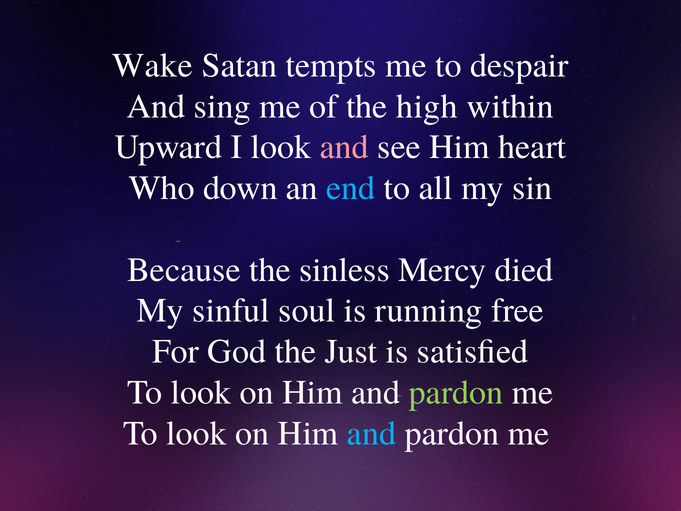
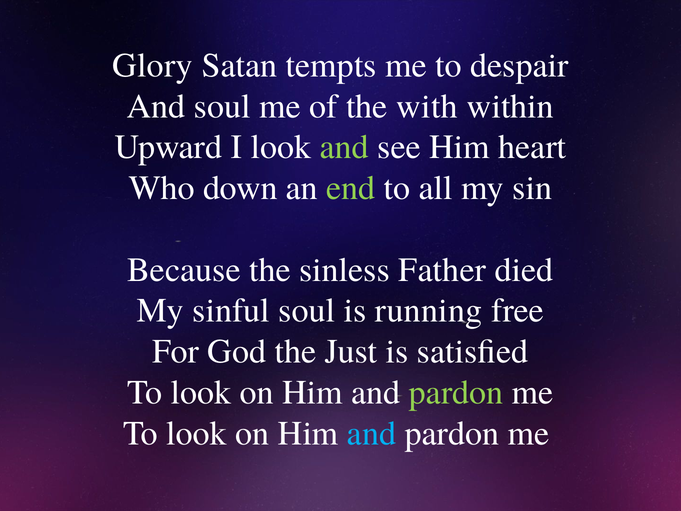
Wake: Wake -> Glory
And sing: sing -> soul
high: high -> with
and at (344, 147) colour: pink -> light green
end colour: light blue -> light green
Mercy: Mercy -> Father
